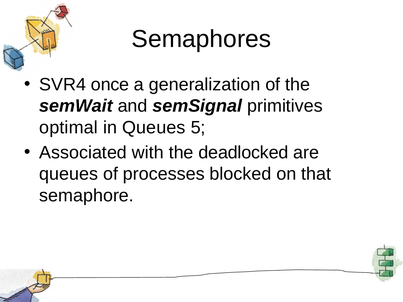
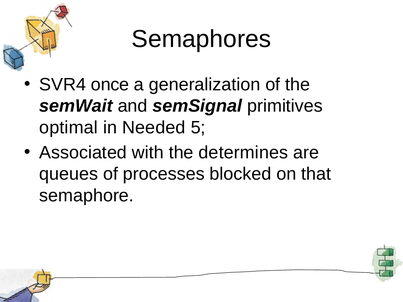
in Queues: Queues -> Needed
deadlocked: deadlocked -> determines
